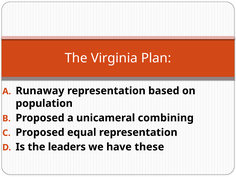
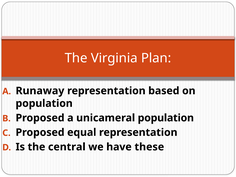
unicameral combining: combining -> population
leaders: leaders -> central
